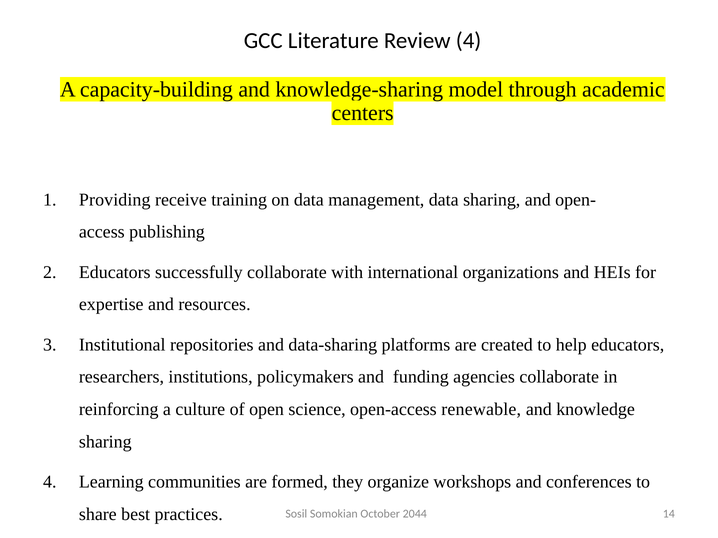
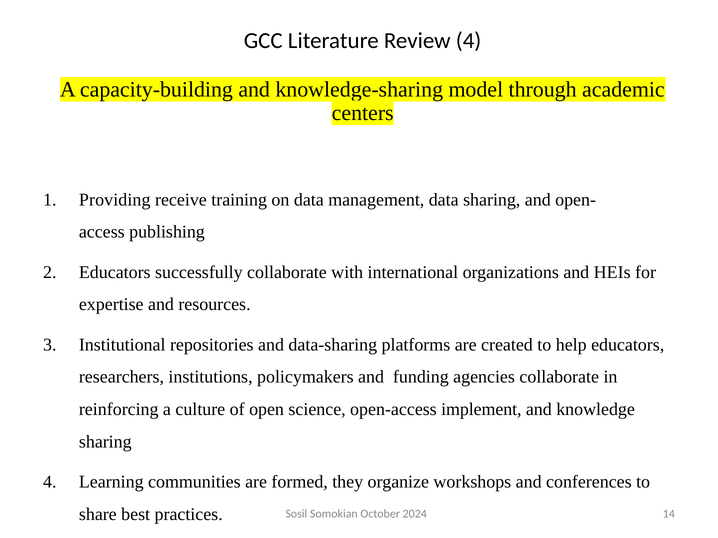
renewable: renewable -> implement
2044: 2044 -> 2024
